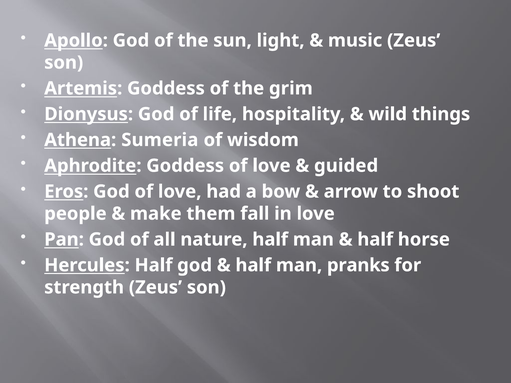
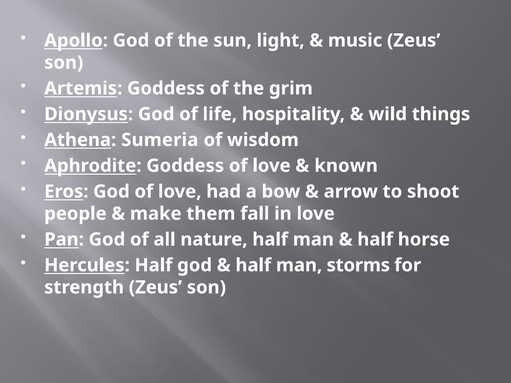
guided: guided -> known
pranks: pranks -> storms
